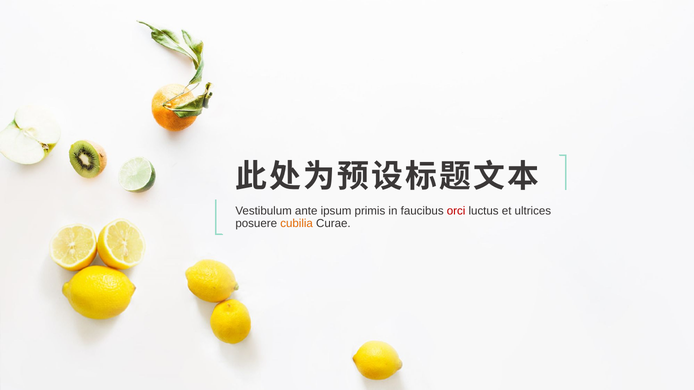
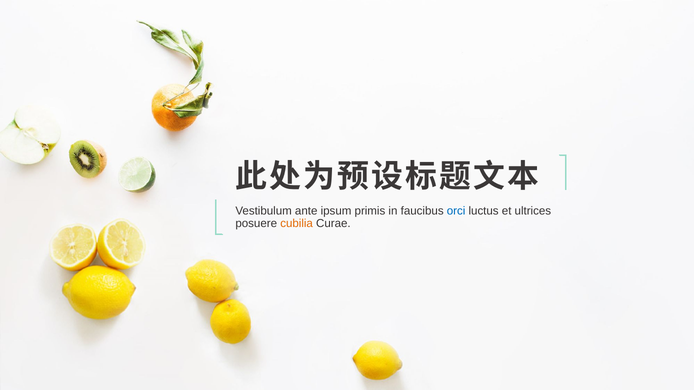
orci colour: red -> blue
